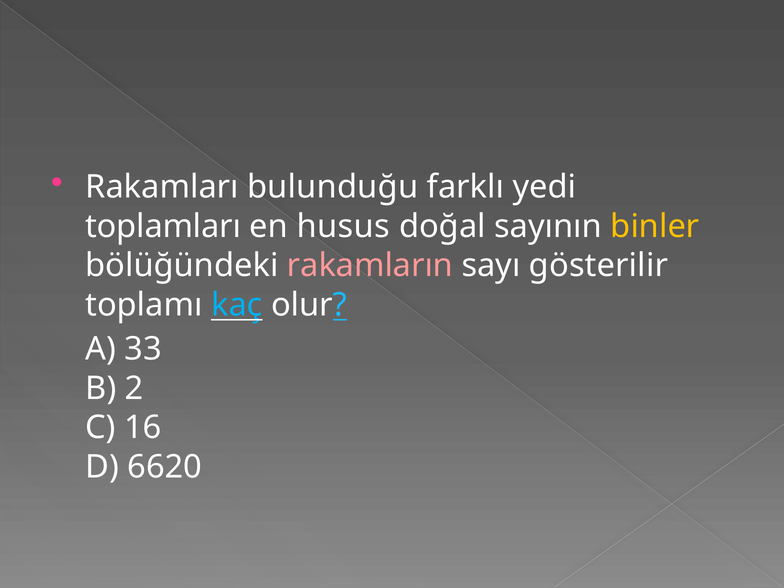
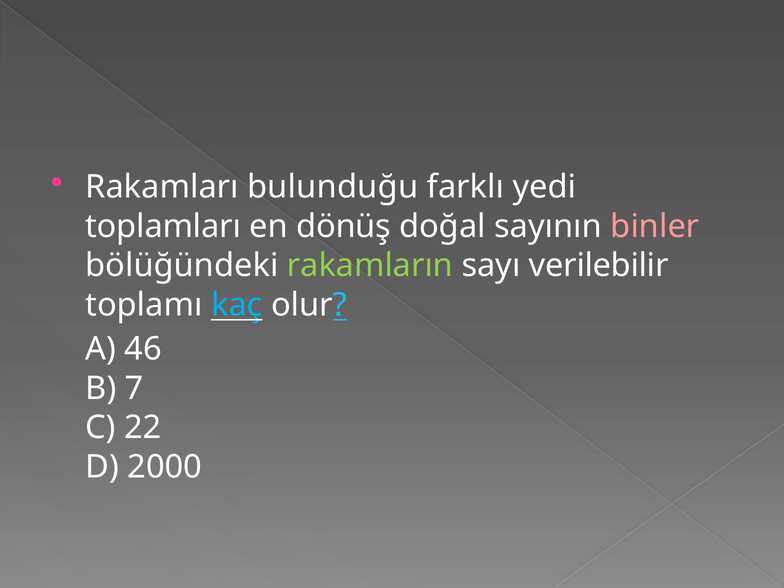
husus: husus -> dönüş
binler colour: yellow -> pink
rakamların colour: pink -> light green
gösterilir: gösterilir -> verilebilir
33: 33 -> 46
2: 2 -> 7
16: 16 -> 22
6620: 6620 -> 2000
